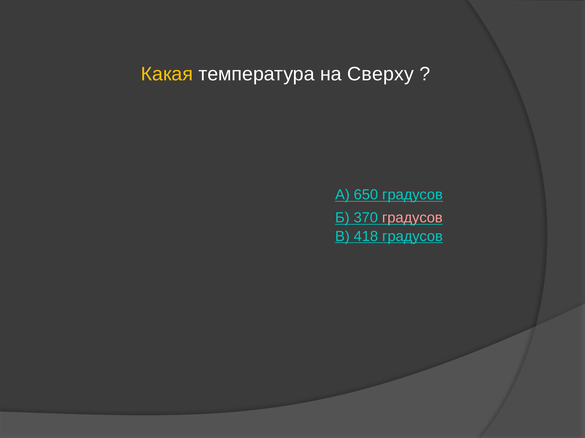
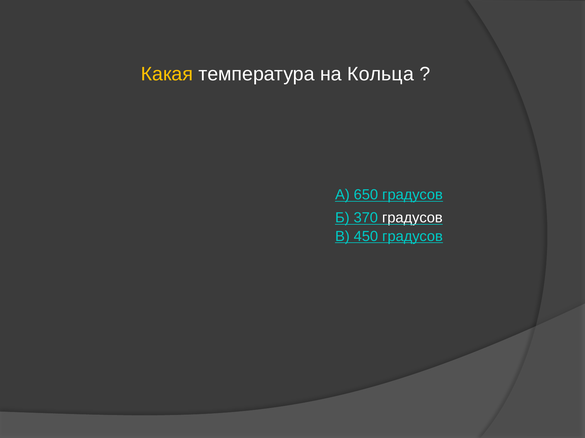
Сверху: Сверху -> Кольца
градусов at (412, 218) colour: pink -> white
418: 418 -> 450
